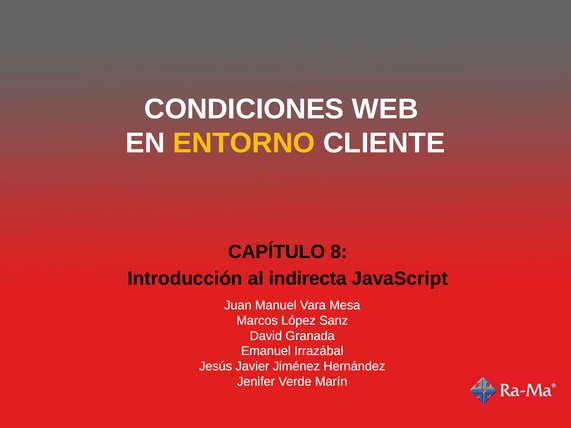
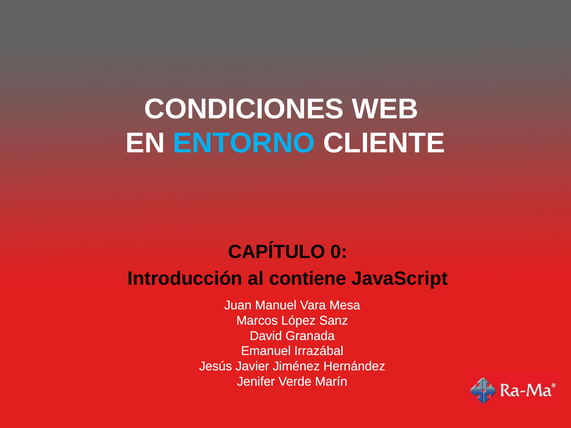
ENTORNO colour: yellow -> light blue
8: 8 -> 0
indirecta: indirecta -> contiene
